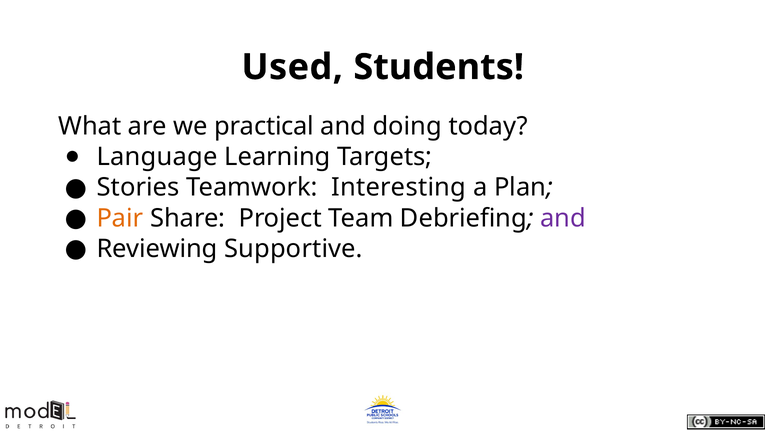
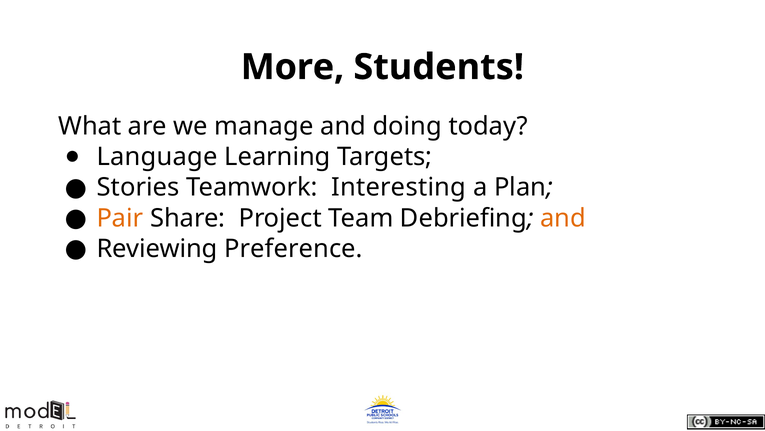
Used: Used -> More
practical: practical -> manage
and at (563, 218) colour: purple -> orange
Supportive: Supportive -> Preference
